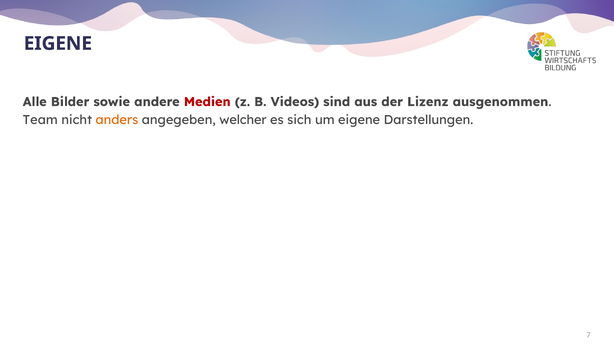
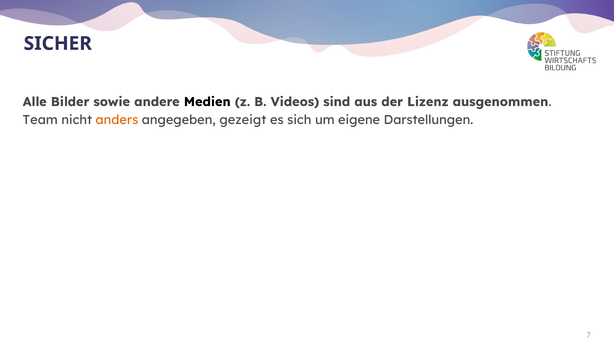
EIGENE at (58, 44): EIGENE -> SICHER
Medien colour: red -> black
welcher: welcher -> gezeigt
